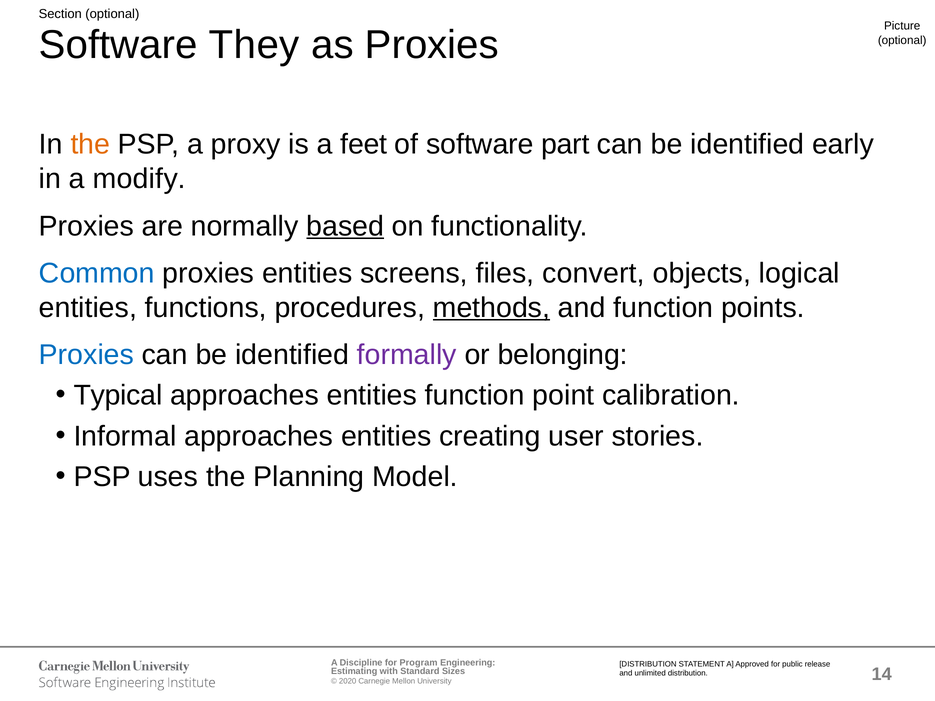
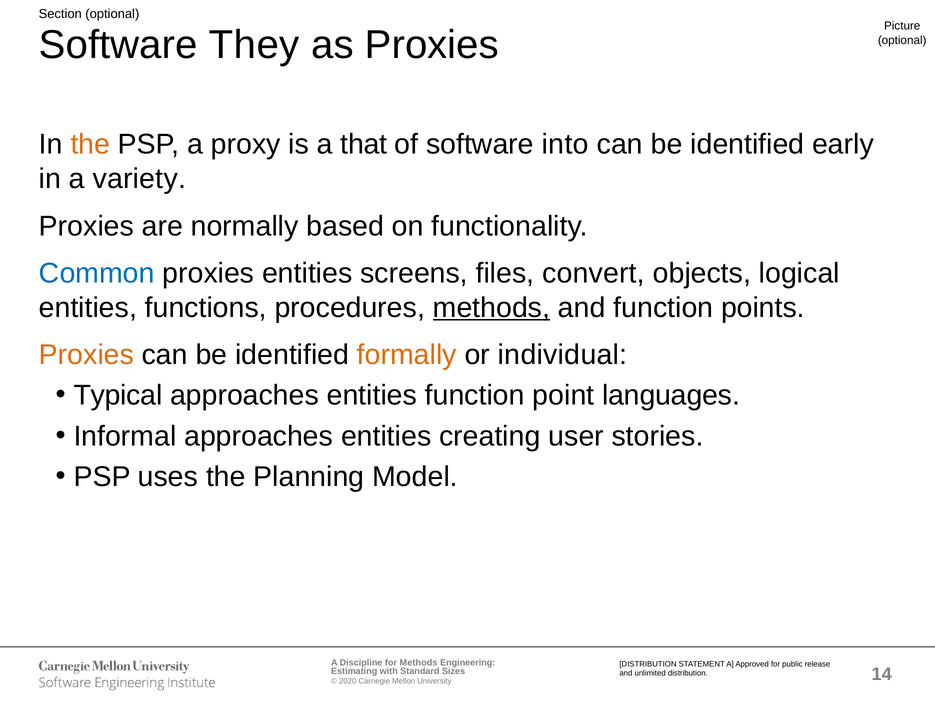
feet: feet -> that
part: part -> into
modify: modify -> variety
based underline: present -> none
Proxies at (86, 355) colour: blue -> orange
formally colour: purple -> orange
belonging: belonging -> individual
calibration: calibration -> languages
Program at (419, 663): Program -> Methods
